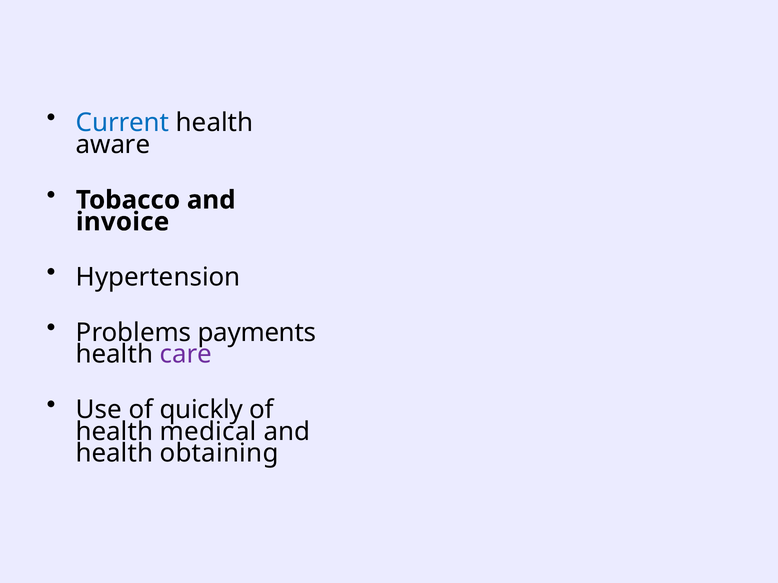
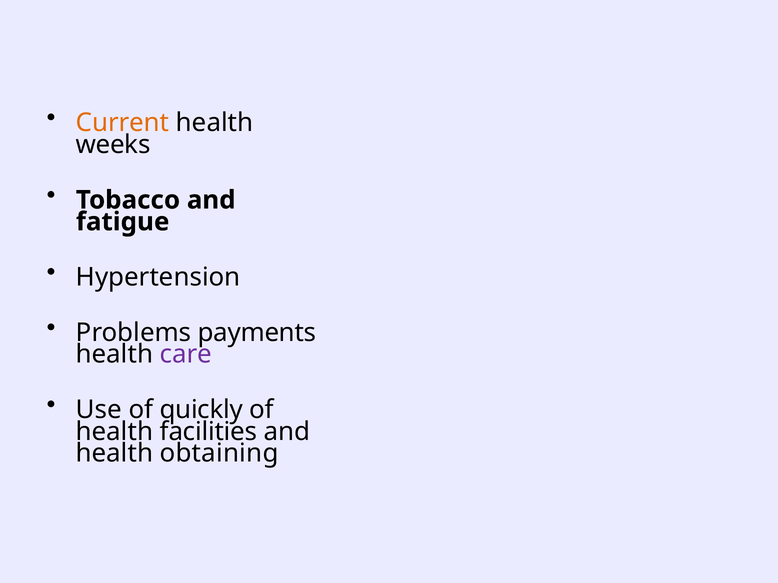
Current colour: blue -> orange
aware: aware -> weeks
invoice: invoice -> fatigue
medical: medical -> facilities
